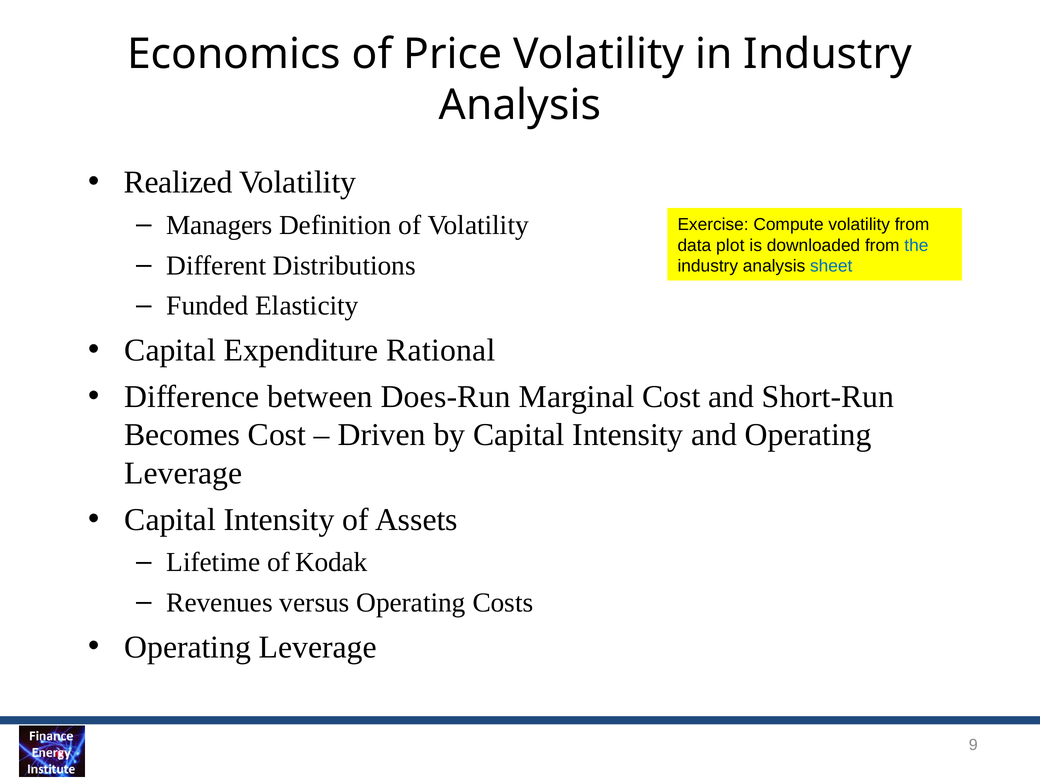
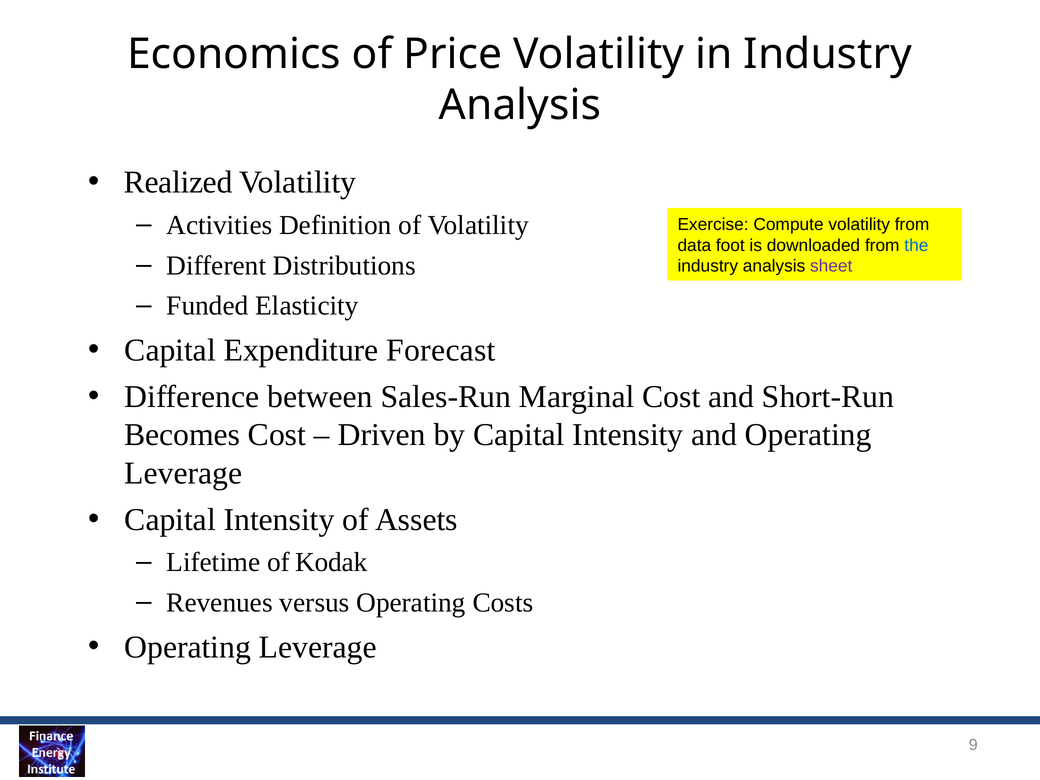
Managers: Managers -> Activities
plot: plot -> foot
sheet colour: blue -> purple
Rational: Rational -> Forecast
Does-Run: Does-Run -> Sales-Run
